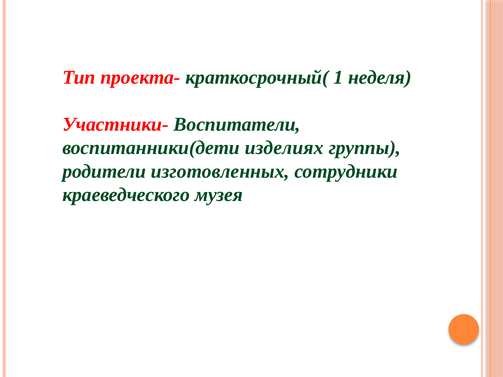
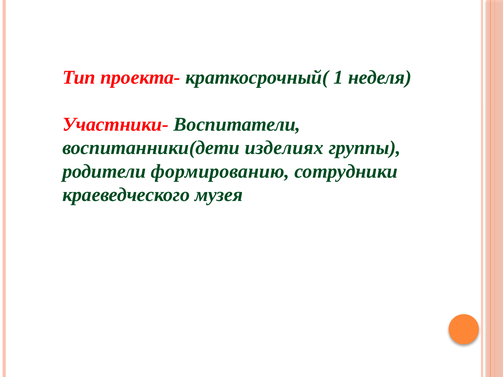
изготовленных: изготовленных -> формированию
